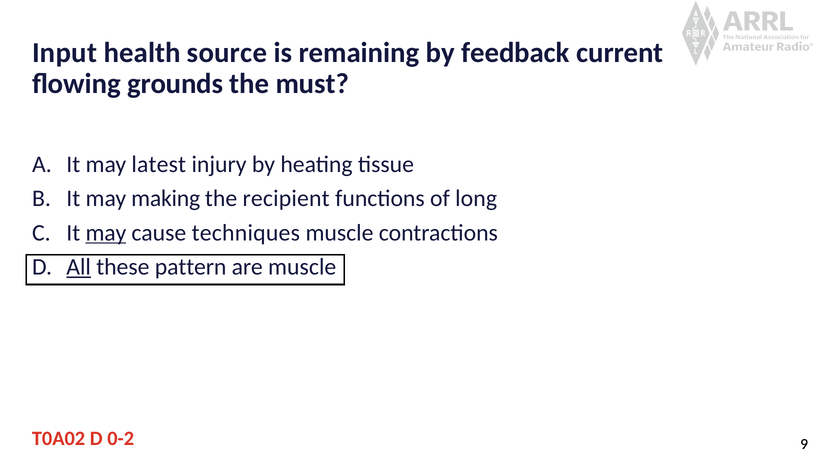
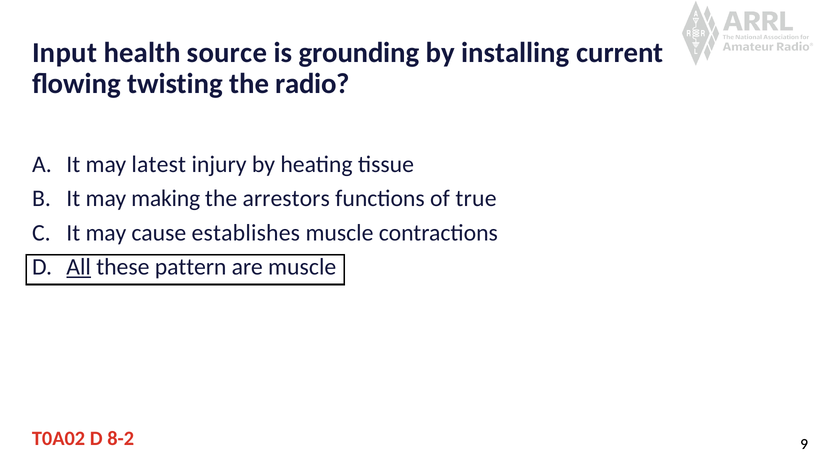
remaining: remaining -> grounding
feedback: feedback -> installing
grounds: grounds -> twisting
must: must -> radio
recipient: recipient -> arrestors
long: long -> true
may at (106, 233) underline: present -> none
techniques: techniques -> establishes
0-2: 0-2 -> 8-2
